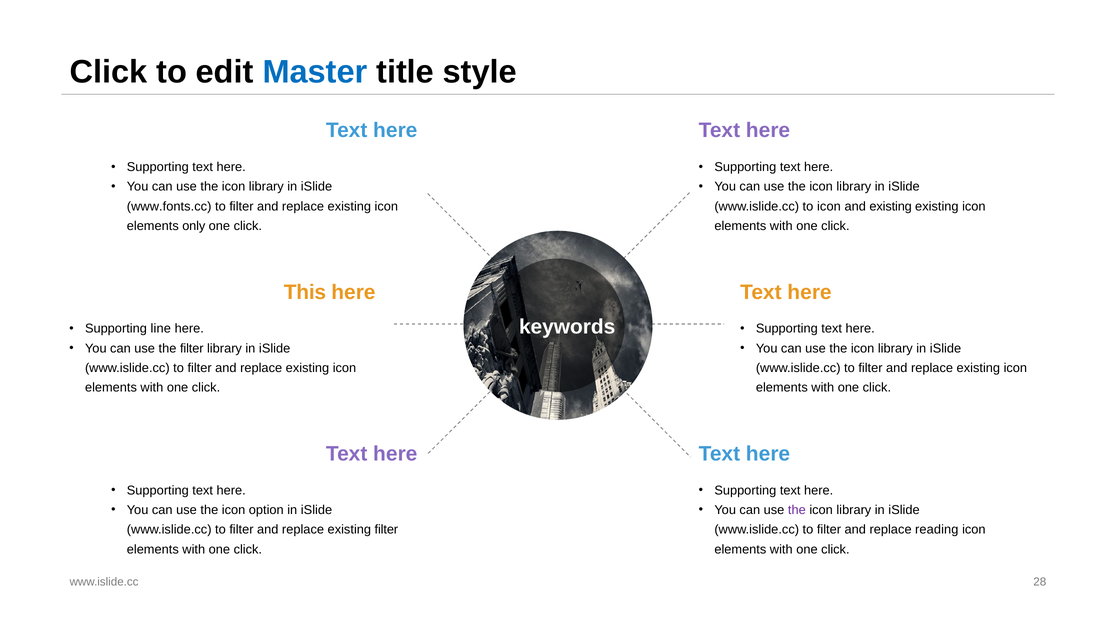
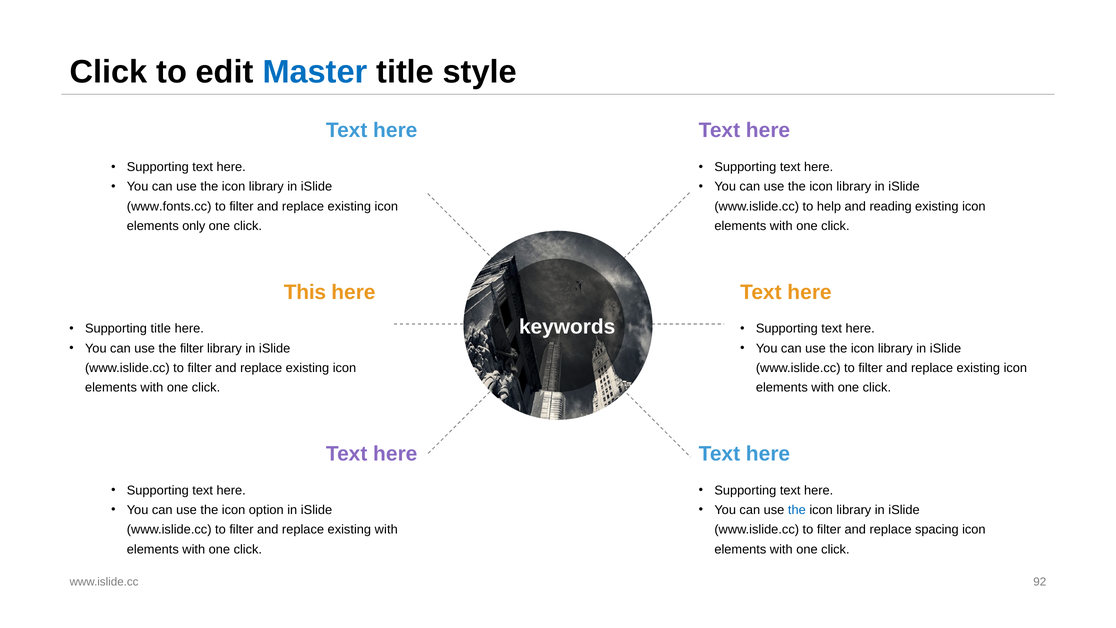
to icon: icon -> help
and existing: existing -> reading
Supporting line: line -> title
the at (797, 510) colour: purple -> blue
existing filter: filter -> with
reading: reading -> spacing
28: 28 -> 92
